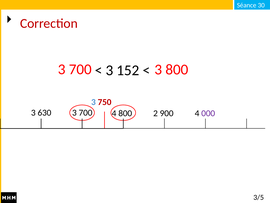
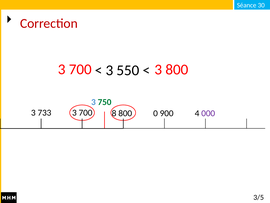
152: 152 -> 550
750 colour: red -> green
630: 630 -> 733
700 4: 4 -> 8
2: 2 -> 0
